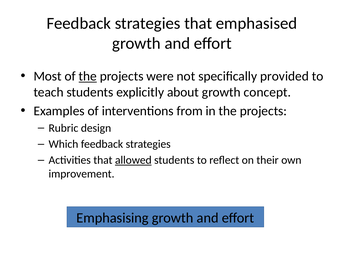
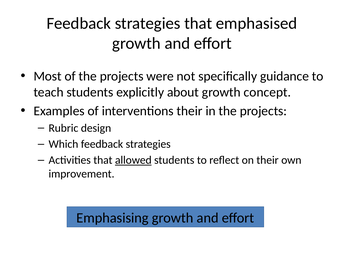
the at (88, 76) underline: present -> none
provided: provided -> guidance
interventions from: from -> their
